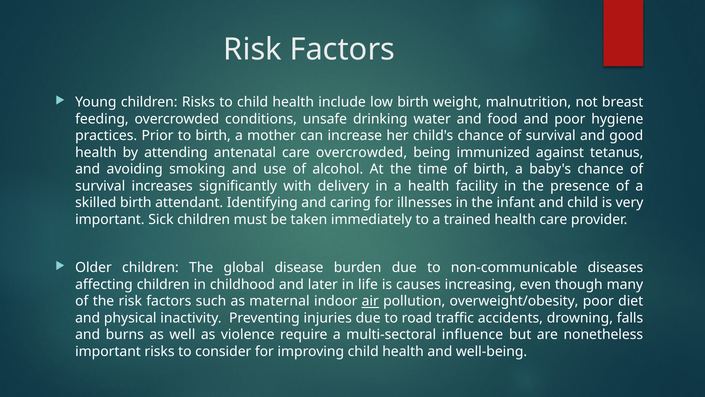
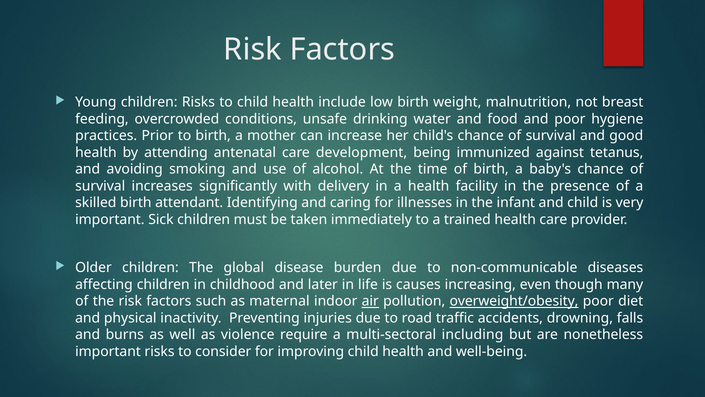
care overcrowded: overcrowded -> development
overweight/obesity underline: none -> present
influence: influence -> including
